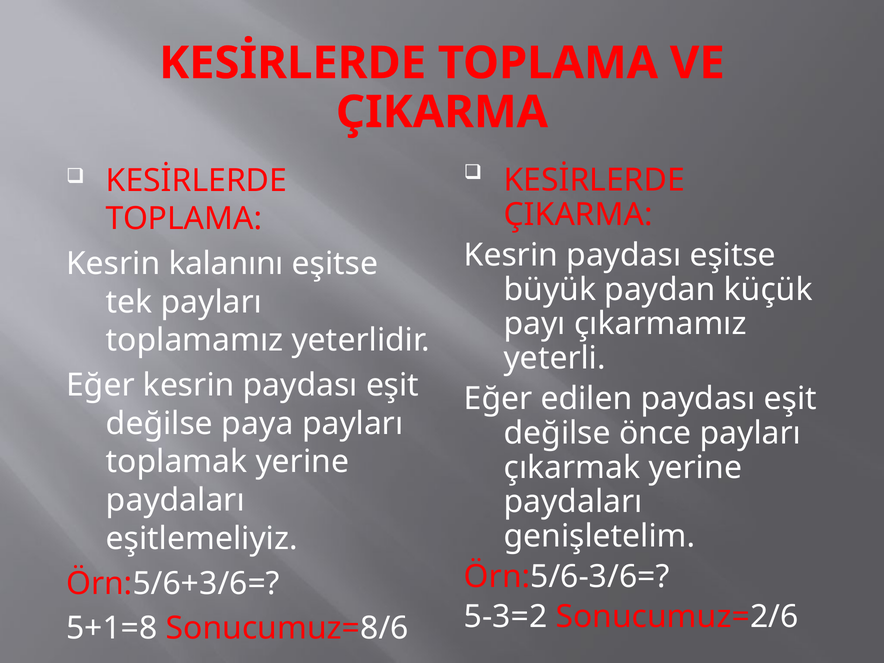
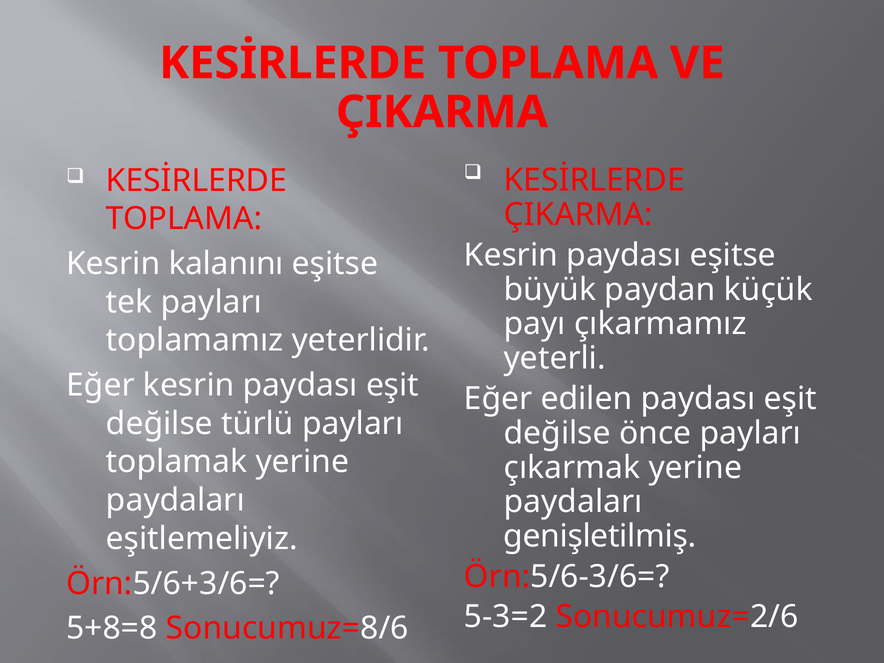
paya: paya -> türlü
genişletelim: genişletelim -> genişletilmiş
5+1=8: 5+1=8 -> 5+8=8
